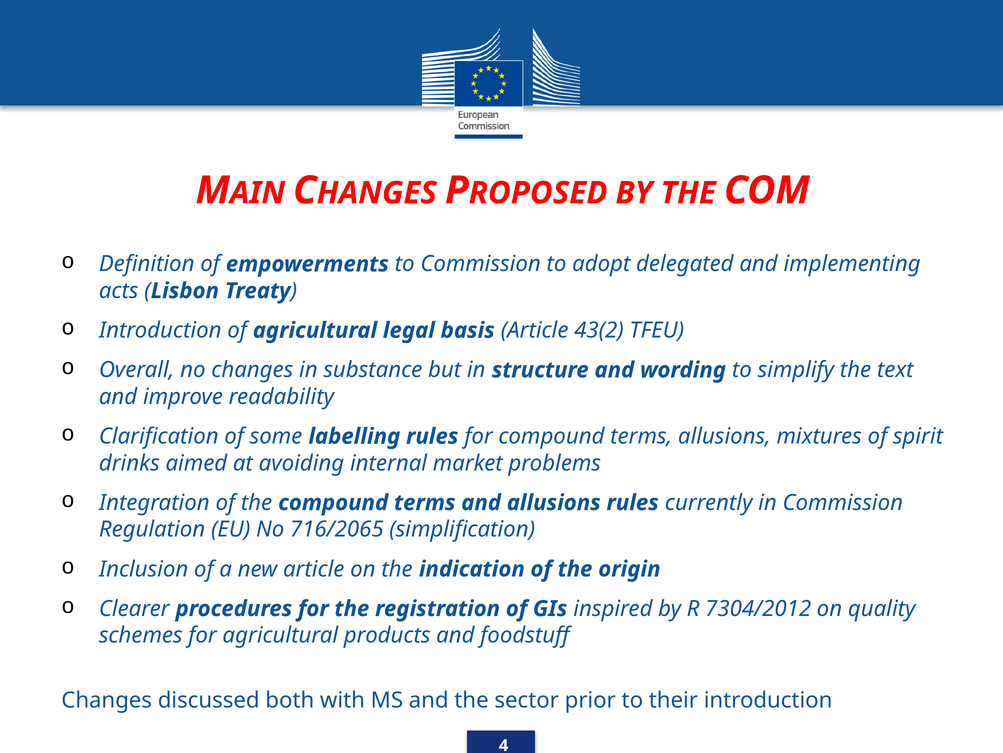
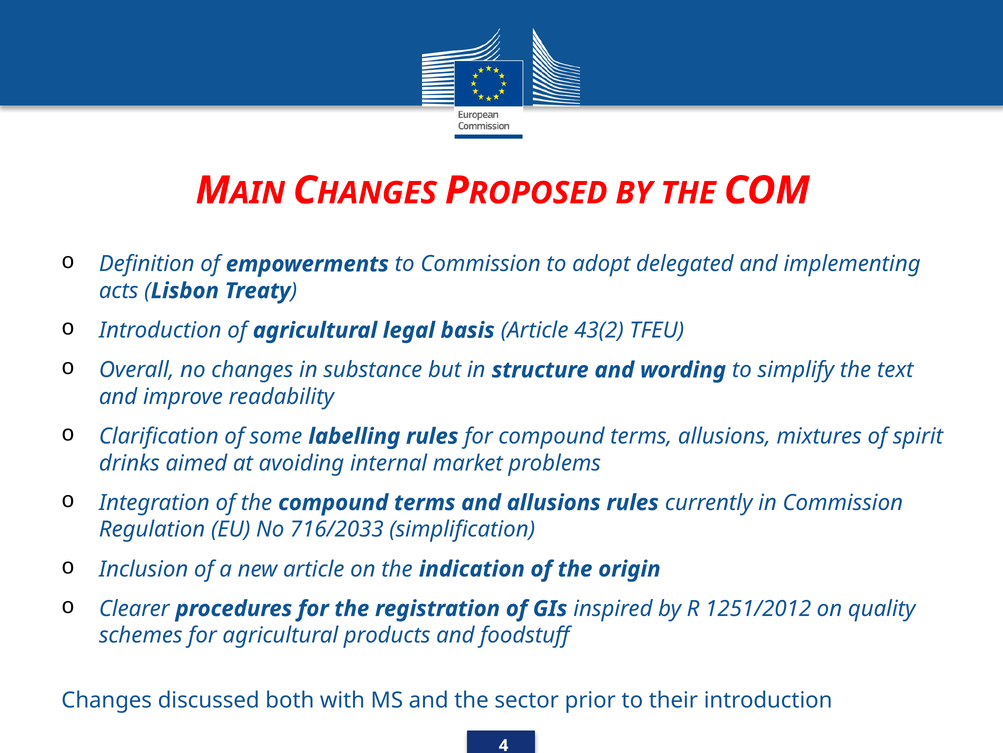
716/2065: 716/2065 -> 716/2033
7304/2012: 7304/2012 -> 1251/2012
